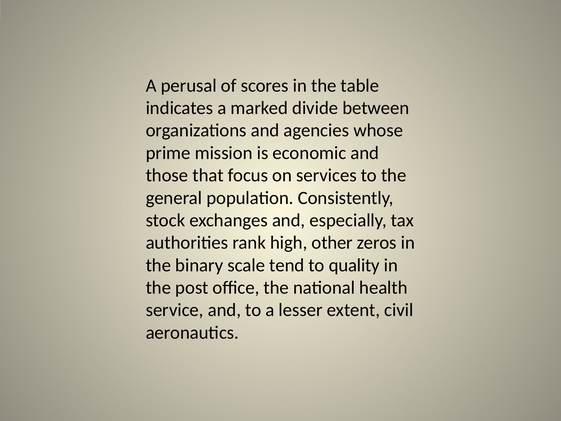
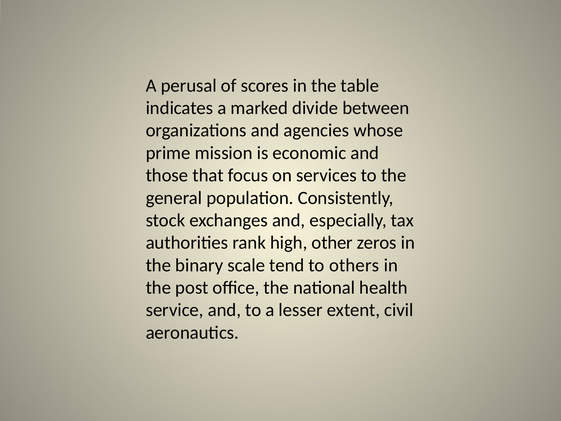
quality: quality -> others
